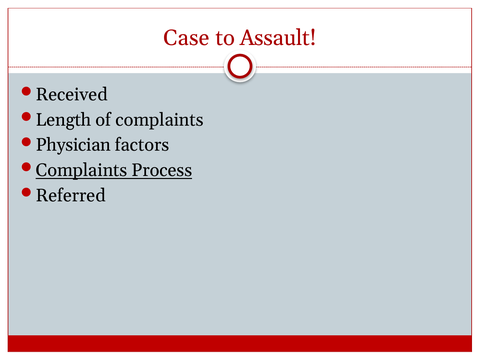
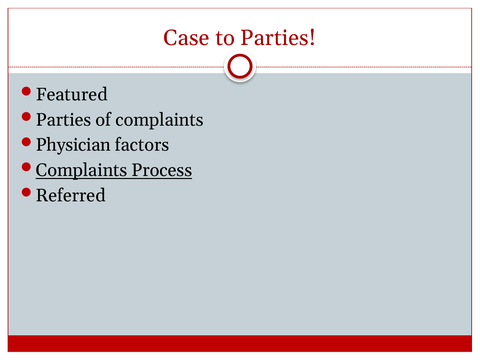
to Assault: Assault -> Parties
Received: Received -> Featured
Length at (64, 120): Length -> Parties
